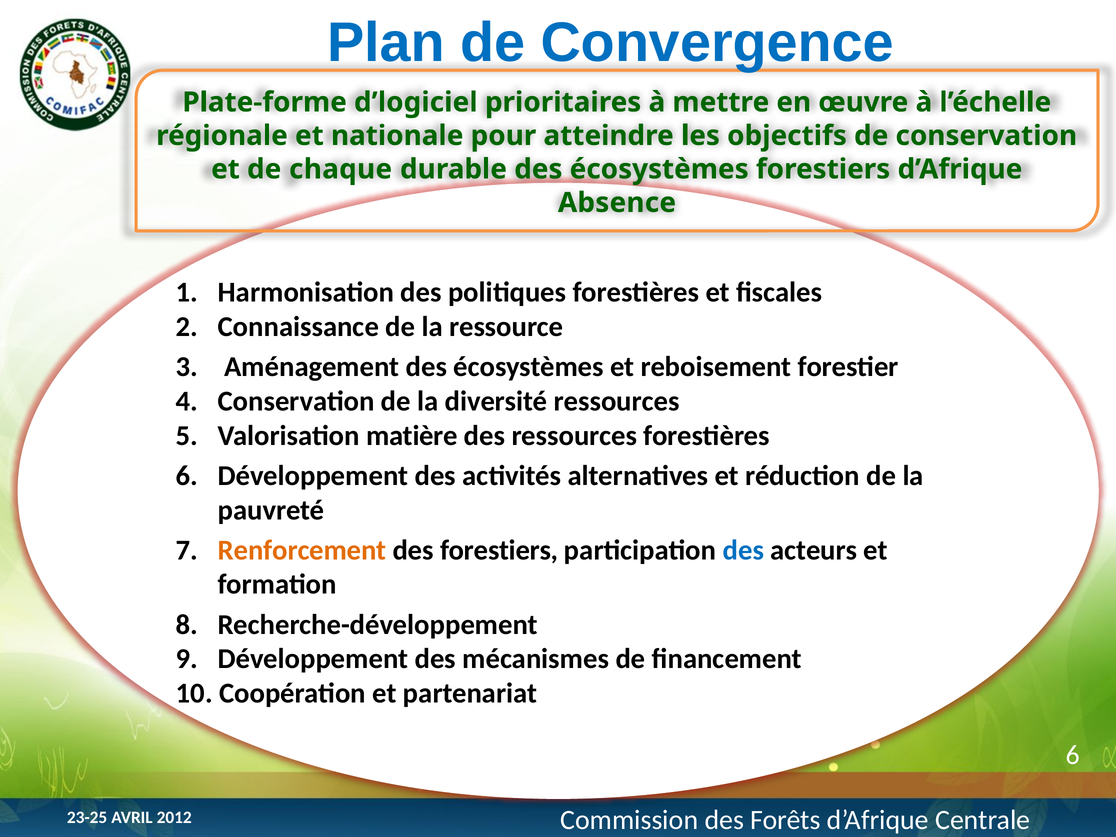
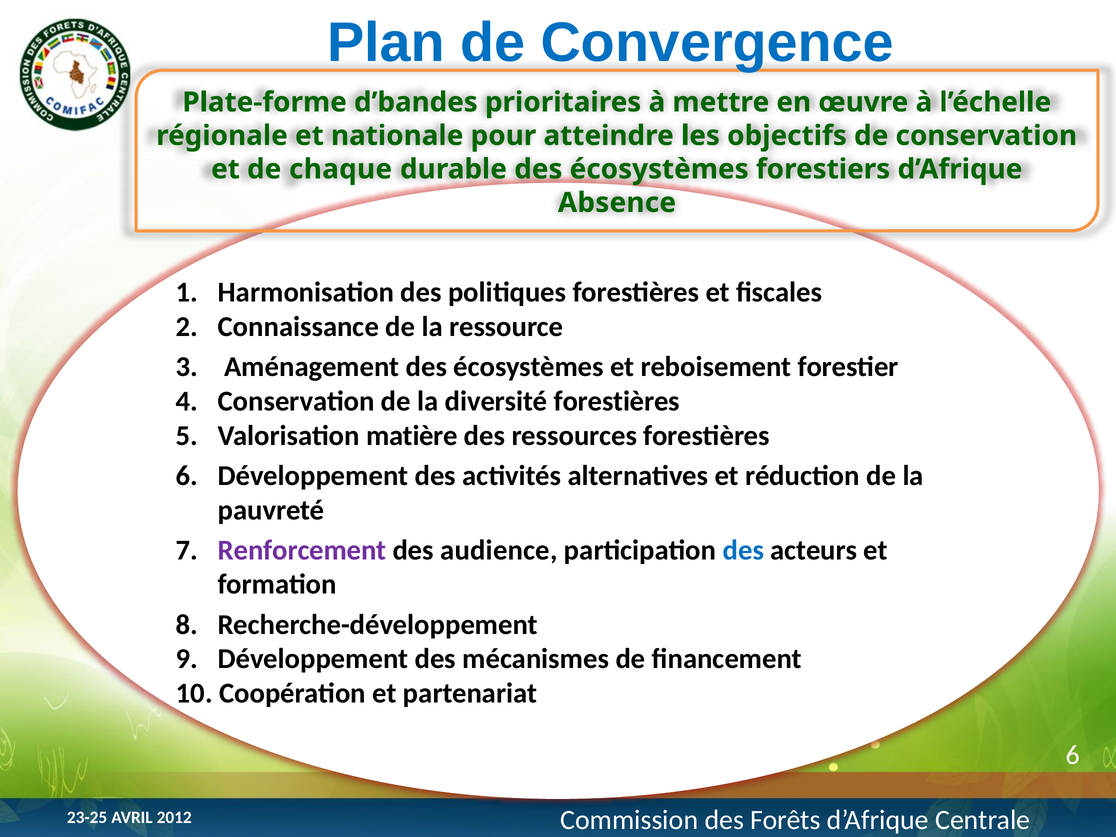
d’logiciel: d’logiciel -> d’bandes
diversité ressources: ressources -> forestières
Renforcement colour: orange -> purple
des forestiers: forestiers -> audience
